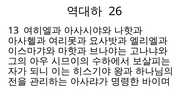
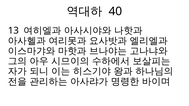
26: 26 -> 40
